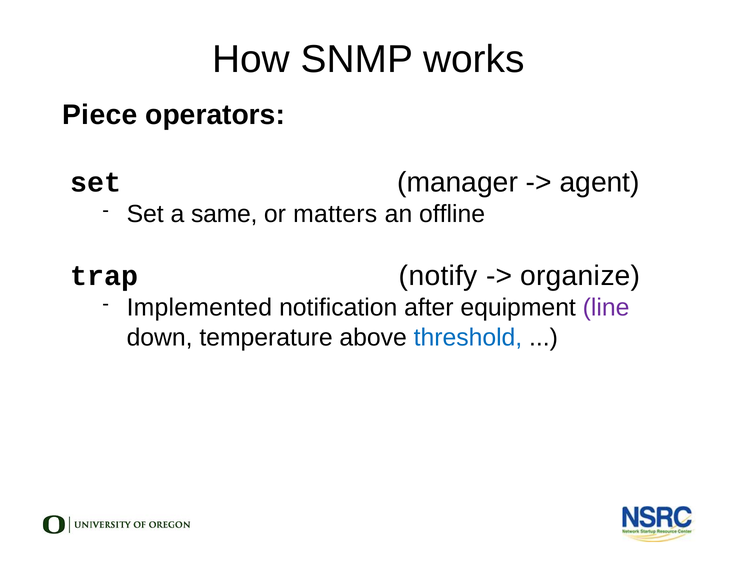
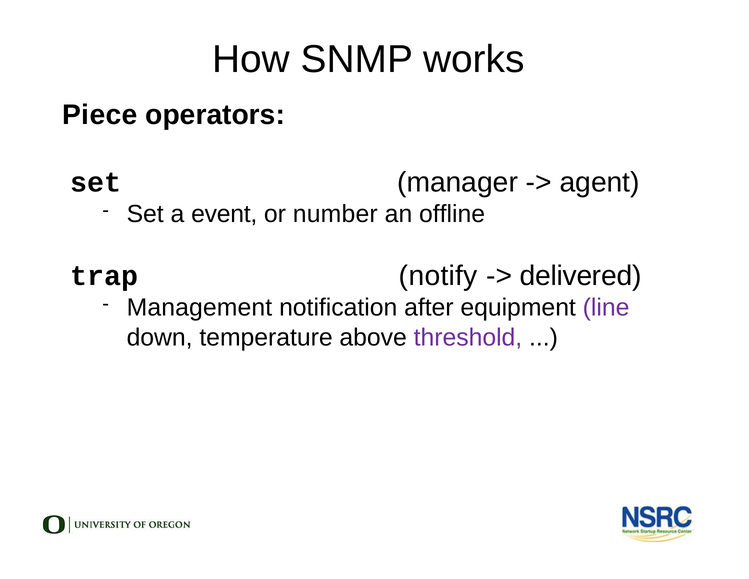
same: same -> event
matters: matters -> number
organize: organize -> delivered
Implemented: Implemented -> Management
threshold colour: blue -> purple
